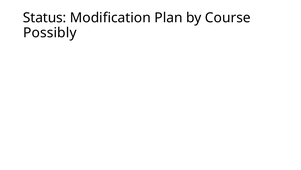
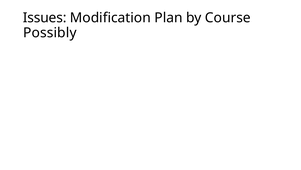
Status: Status -> Issues
